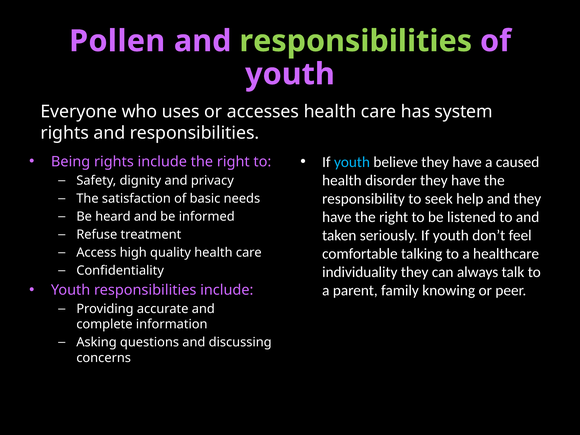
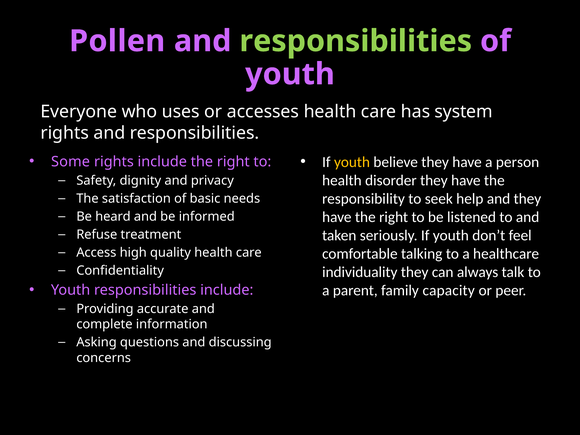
Being: Being -> Some
youth at (352, 162) colour: light blue -> yellow
caused: caused -> person
knowing: knowing -> capacity
